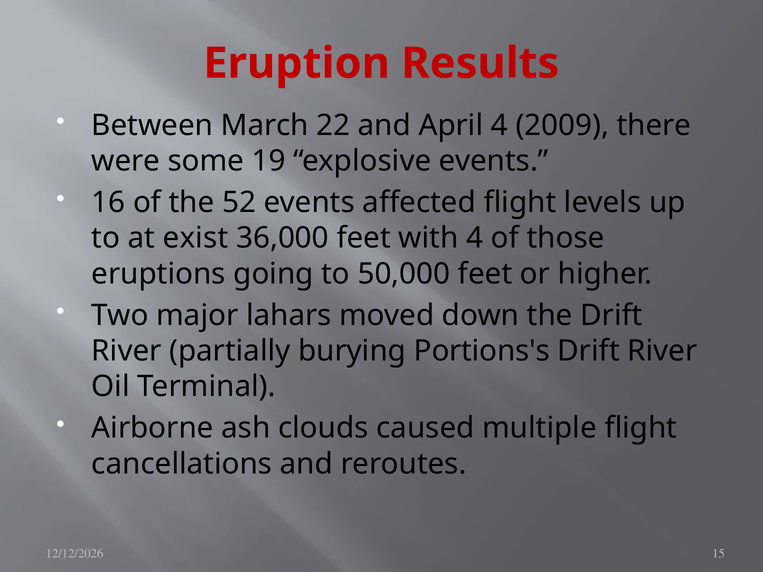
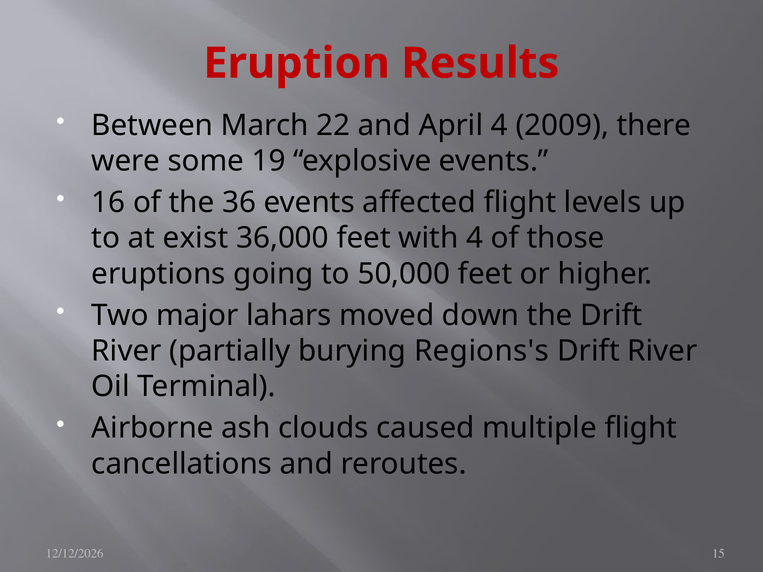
52: 52 -> 36
Portions's: Portions's -> Regions's
